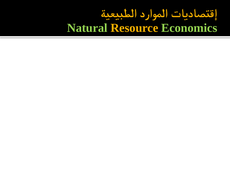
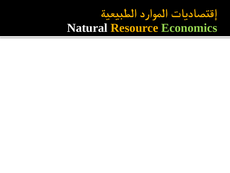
Natural colour: light green -> white
